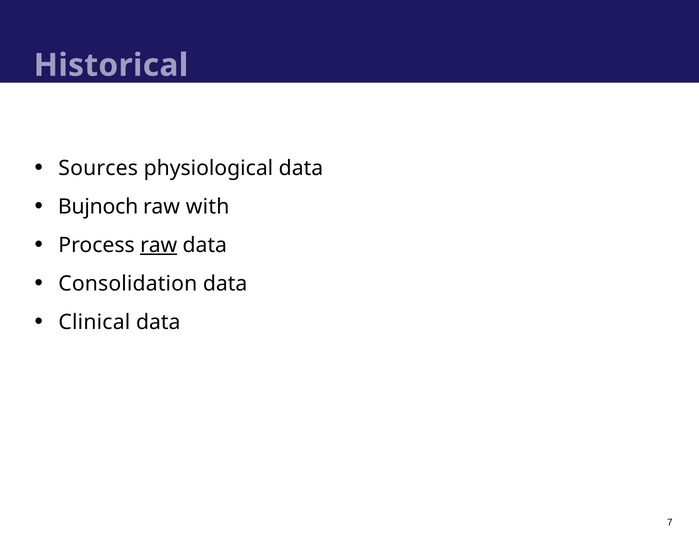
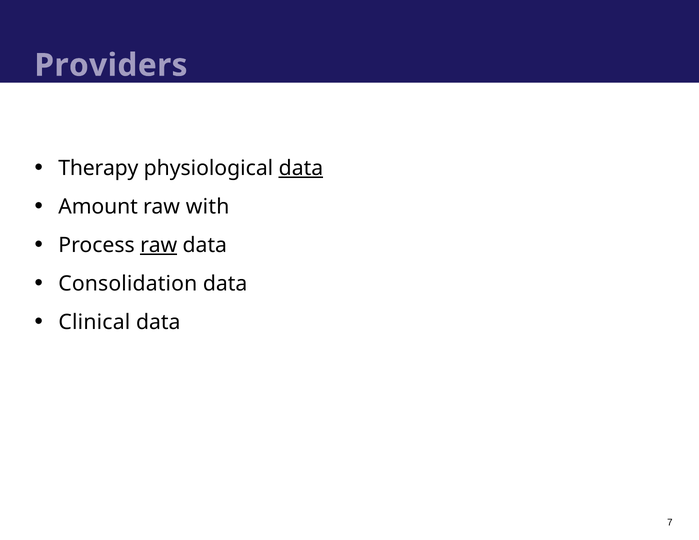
Historical: Historical -> Providers
Sources: Sources -> Therapy
data at (301, 168) underline: none -> present
Bujnoch: Bujnoch -> Amount
